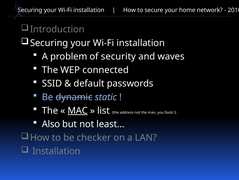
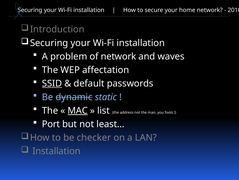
of security: security -> network
connected: connected -> affectation
SSID underline: none -> present
Also: Also -> Port
